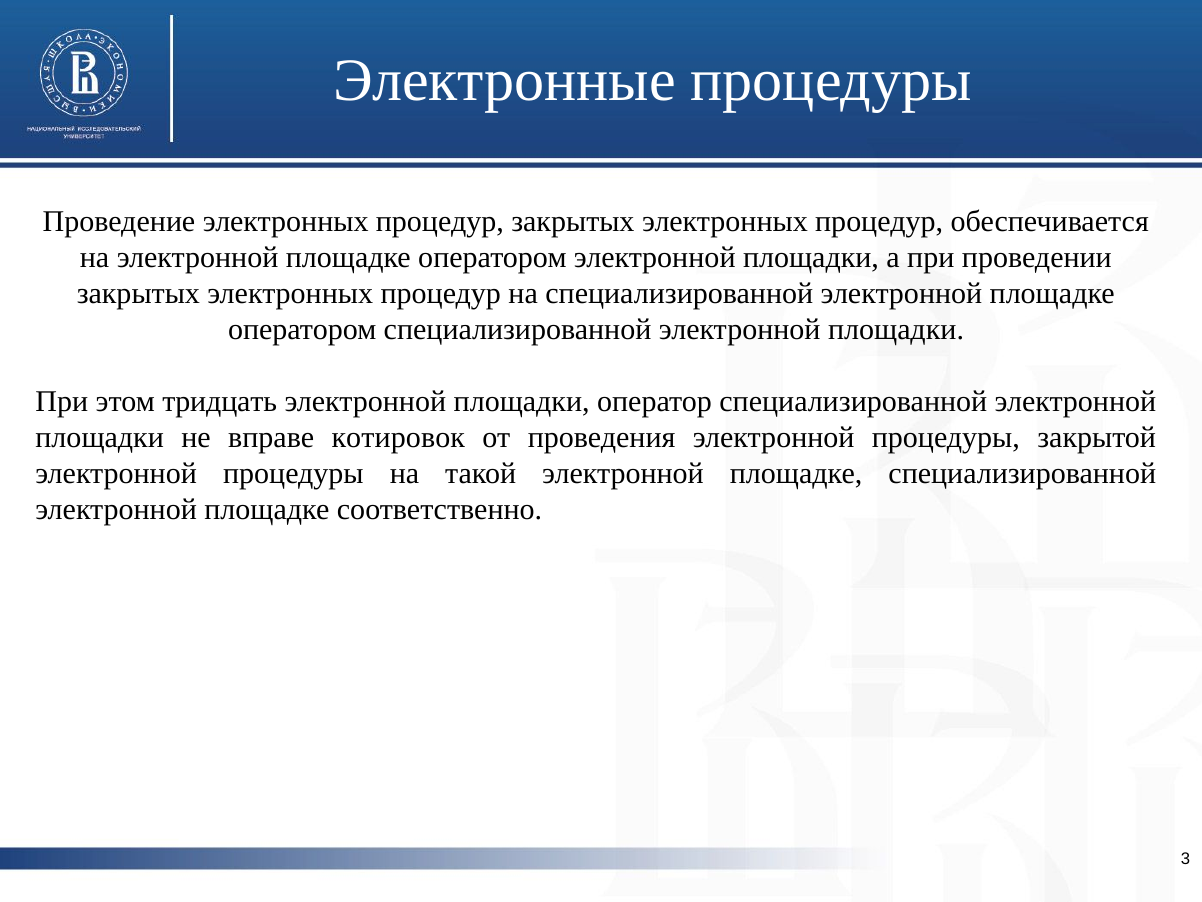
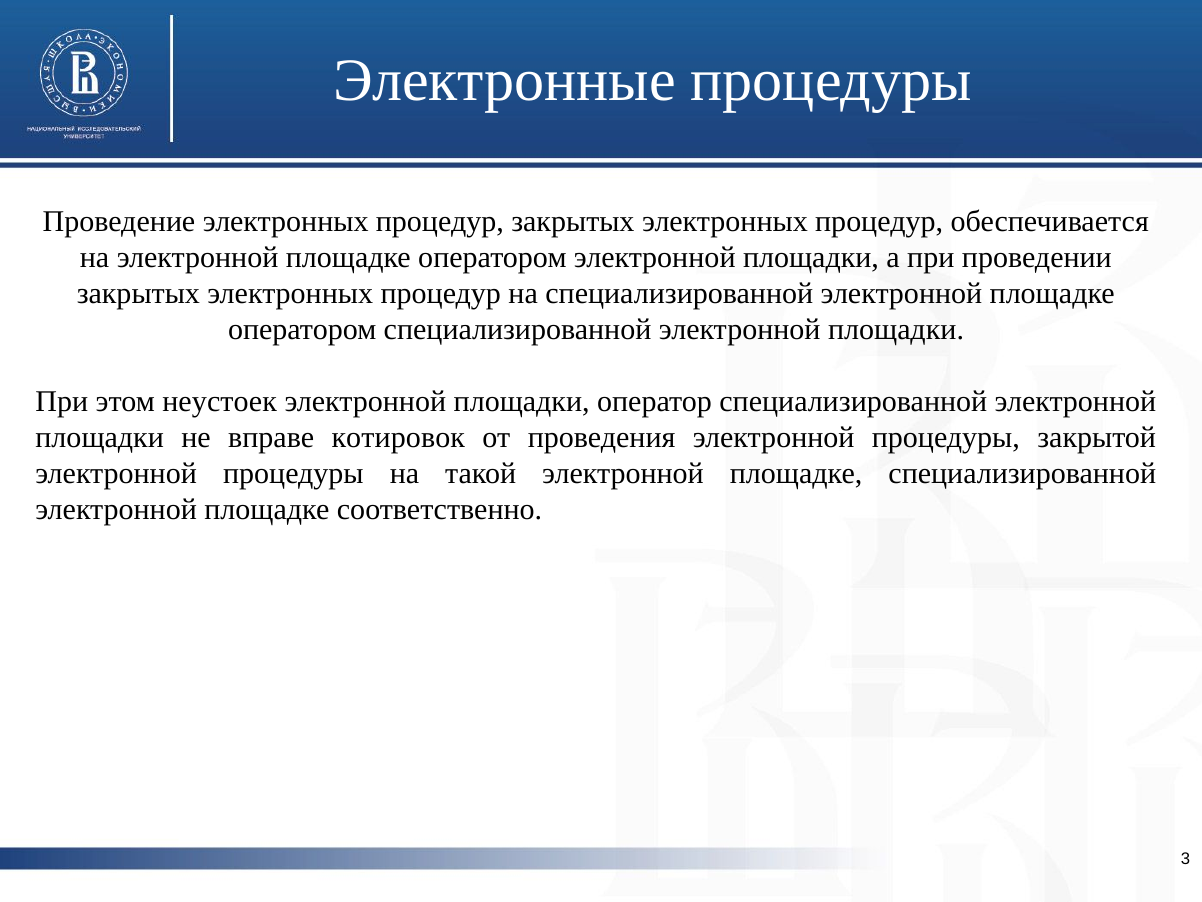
тридцать: тридцать -> неустоек
